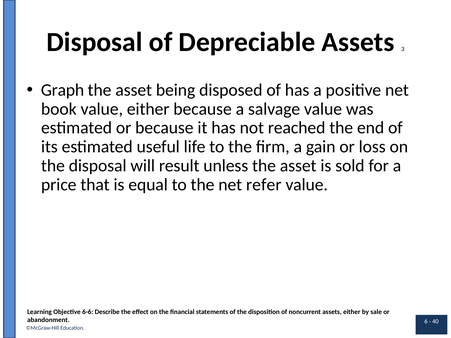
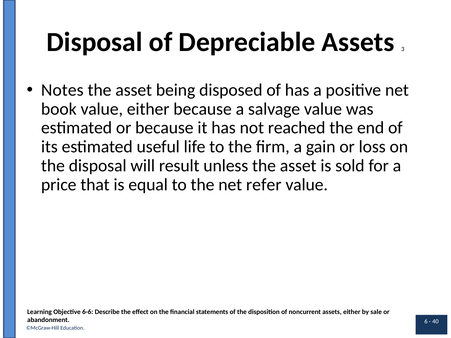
Graph: Graph -> Notes
